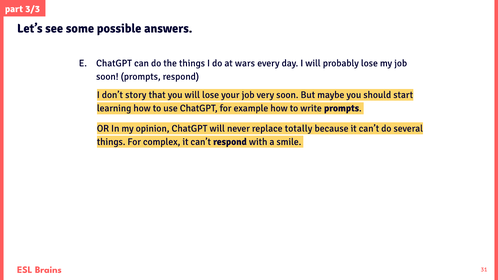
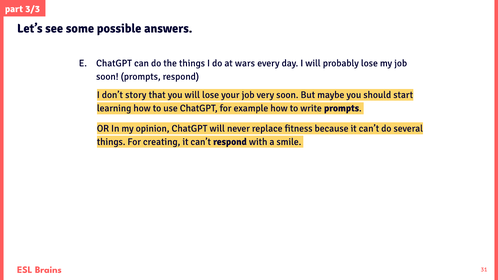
totally: totally -> fitness
complex: complex -> creating
